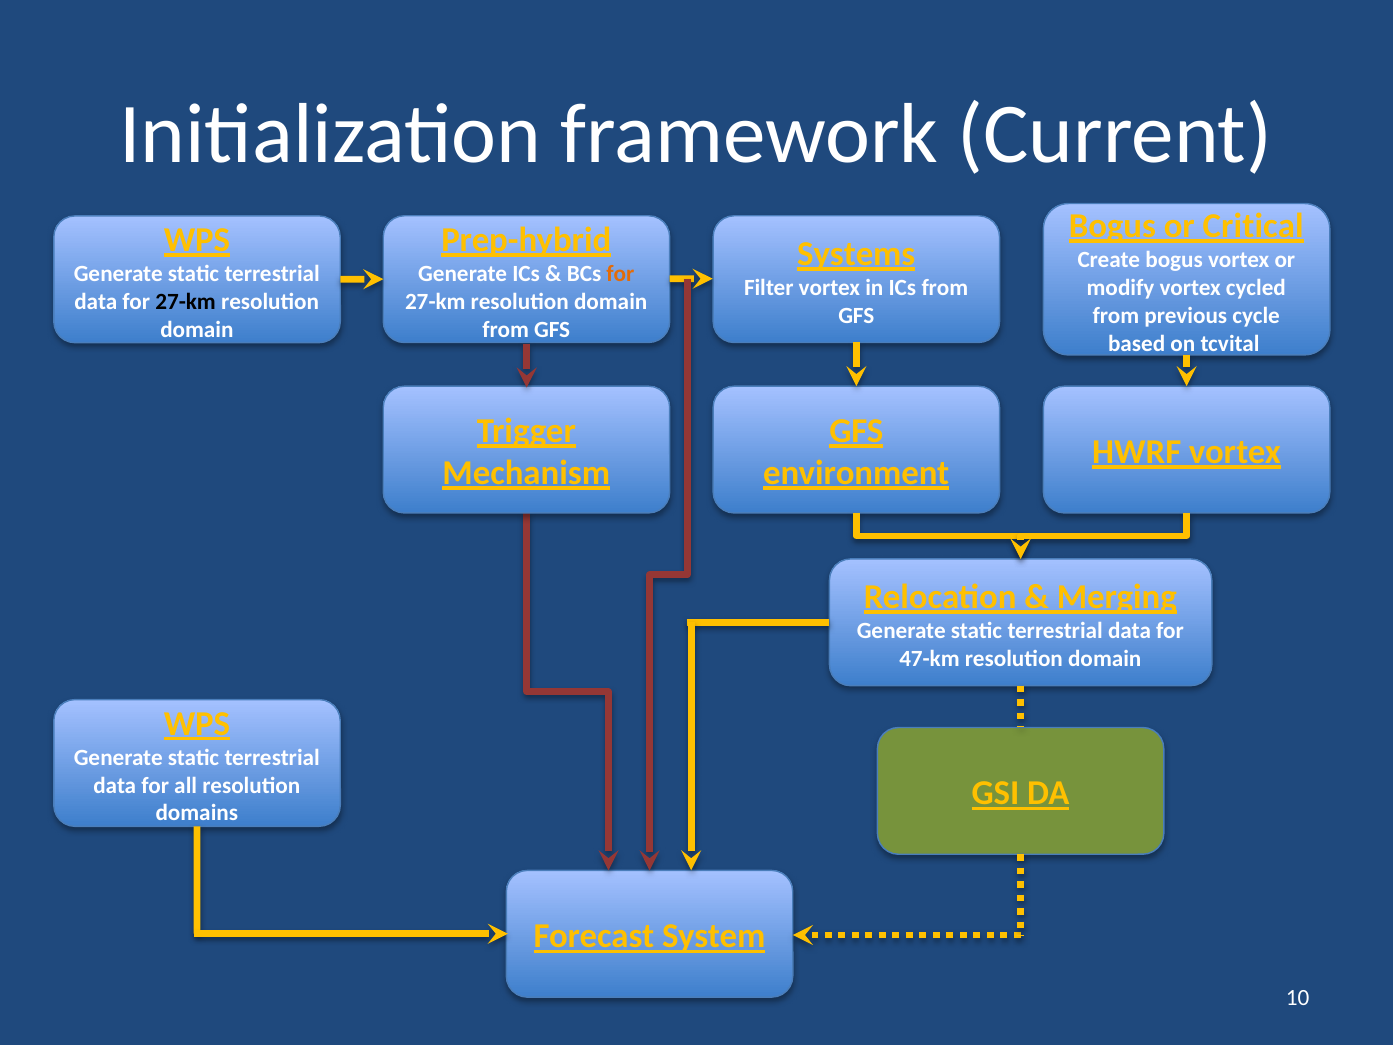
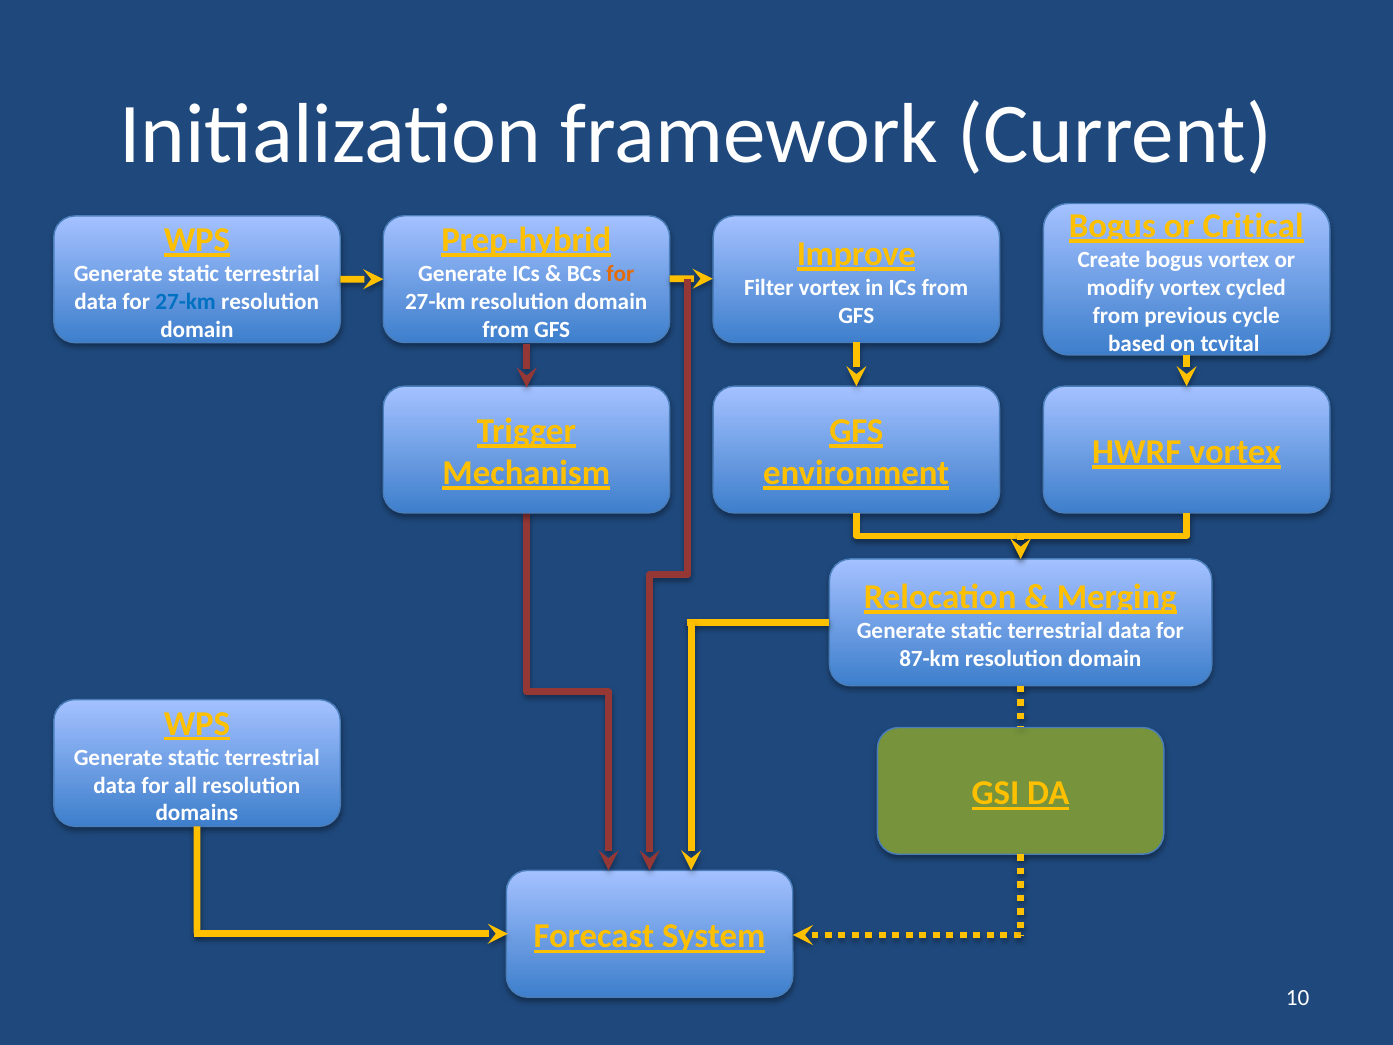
Systems: Systems -> Improve
27-km at (186, 302) colour: black -> blue
47-km: 47-km -> 87-km
